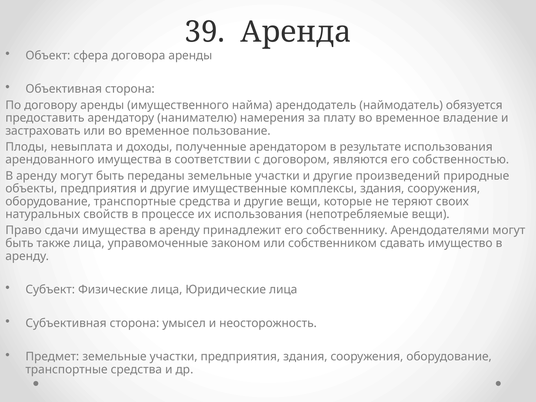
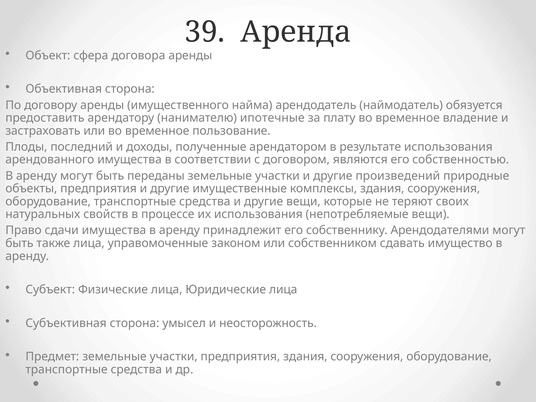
намерения: намерения -> ипотечные
невыплата: невыплата -> последний
